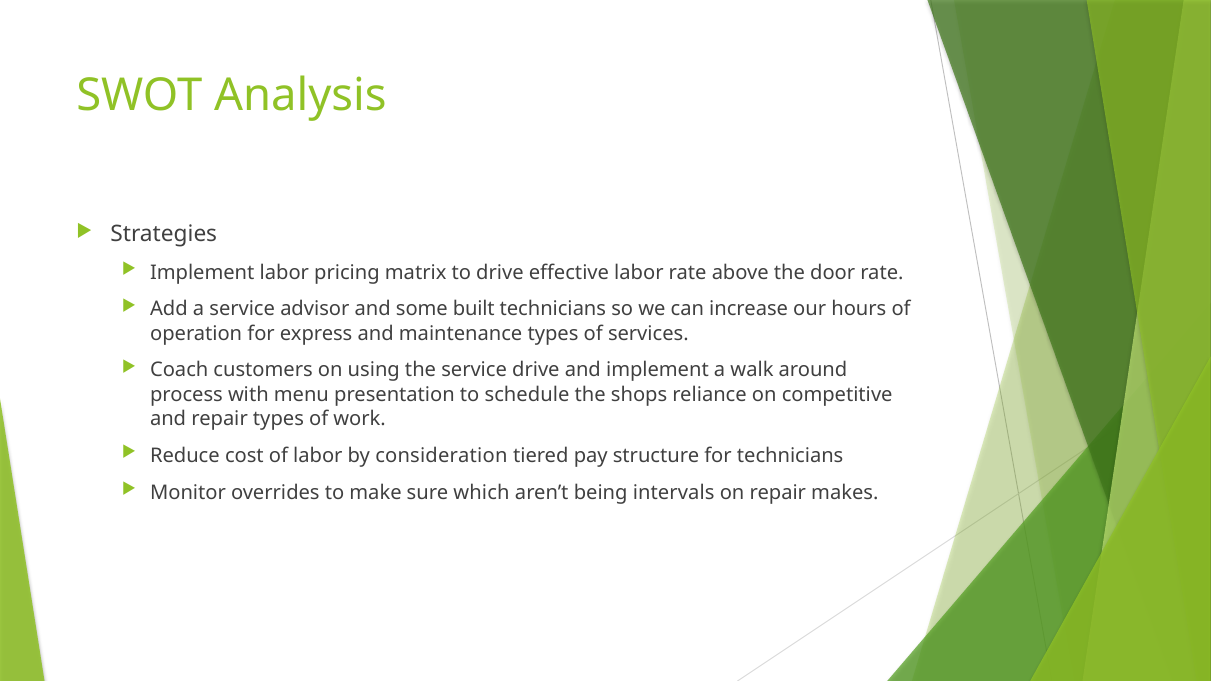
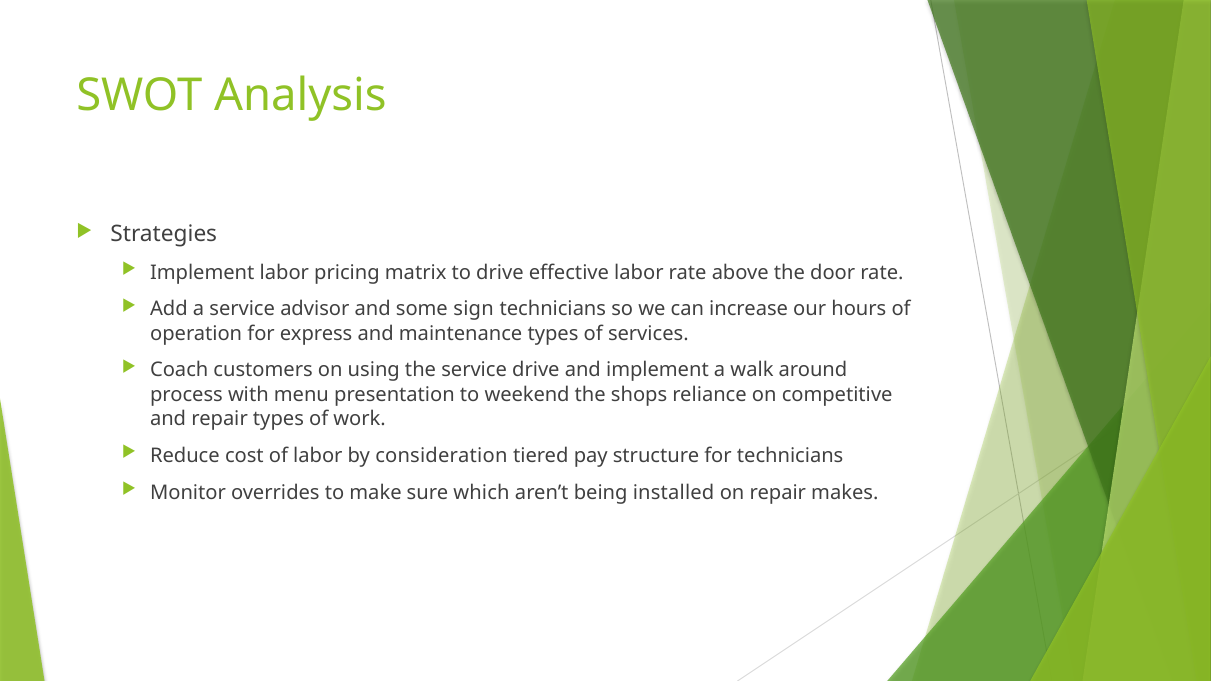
built: built -> sign
schedule: schedule -> weekend
intervals: intervals -> installed
